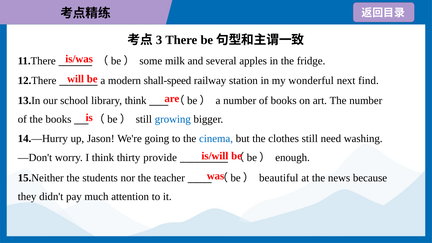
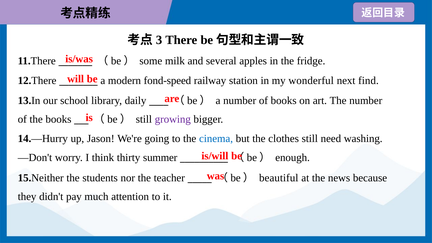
shall-speed: shall-speed -> fond-speed
library think: think -> daily
growing colour: blue -> purple
provide: provide -> summer
